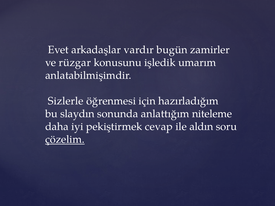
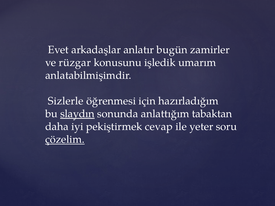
vardır: vardır -> anlatır
slaydın underline: none -> present
niteleme: niteleme -> tabaktan
aldın: aldın -> yeter
